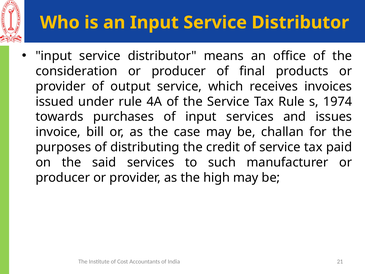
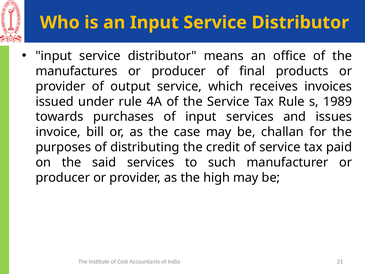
consideration: consideration -> manufactures
1974: 1974 -> 1989
